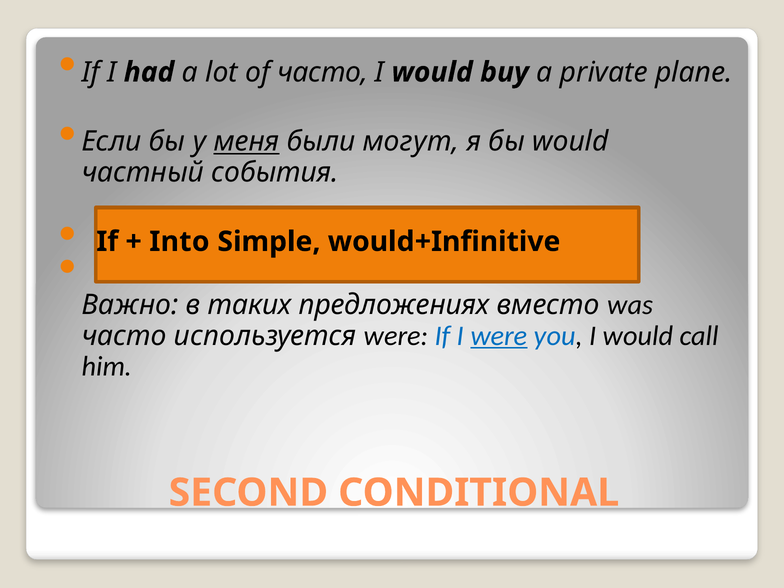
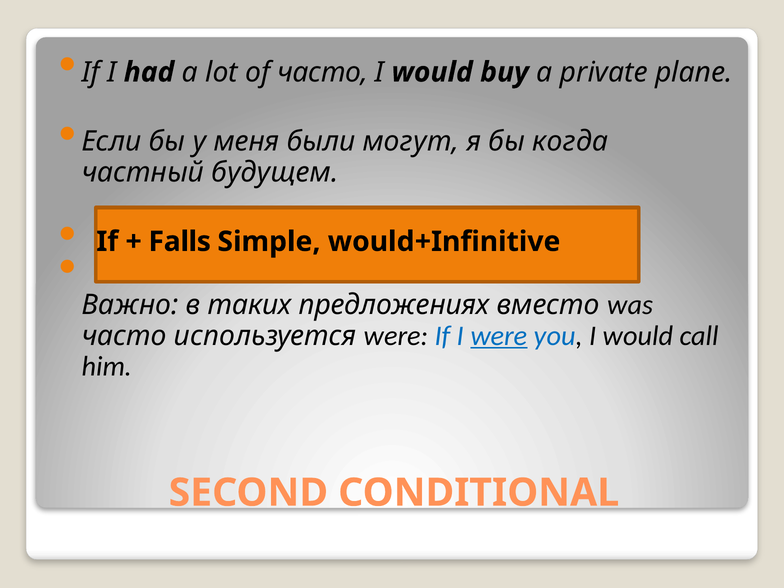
меня underline: present -> none
бы would: would -> когда
события: события -> будущем
Into: Into -> Falls
